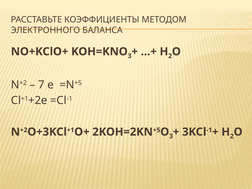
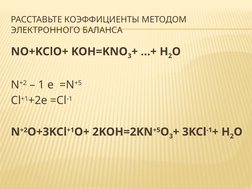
7: 7 -> 1
